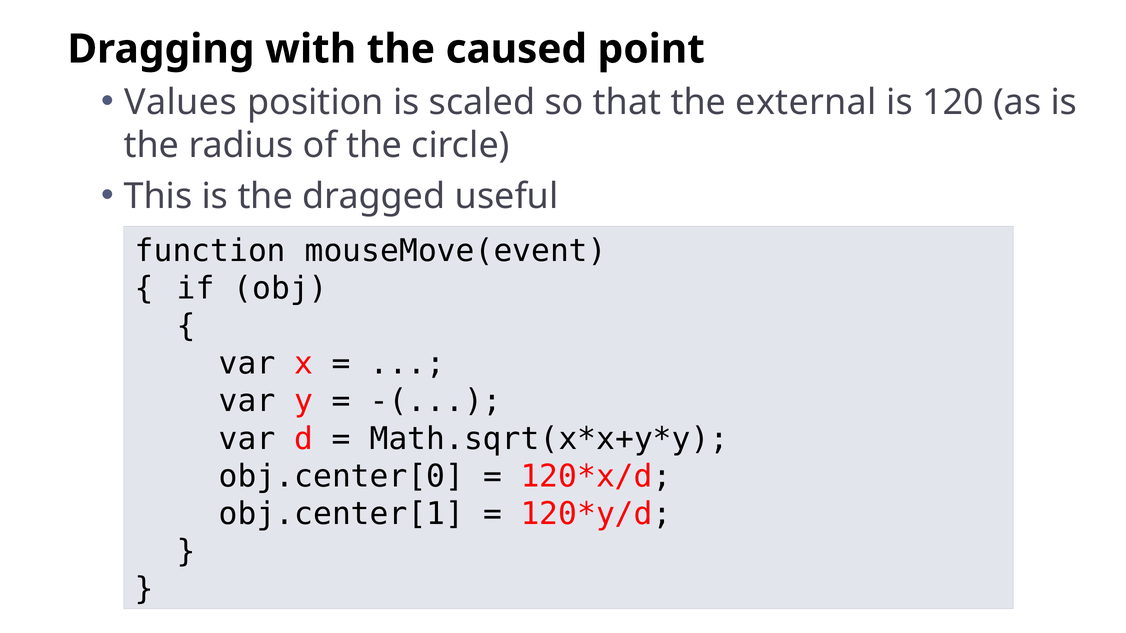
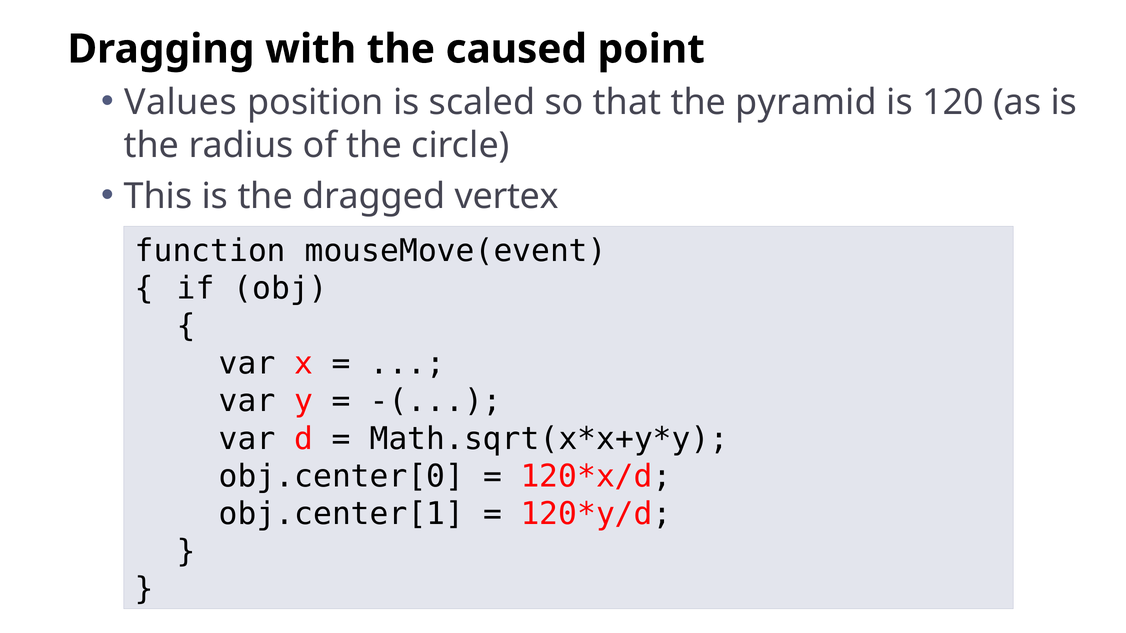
external: external -> pyramid
useful: useful -> vertex
